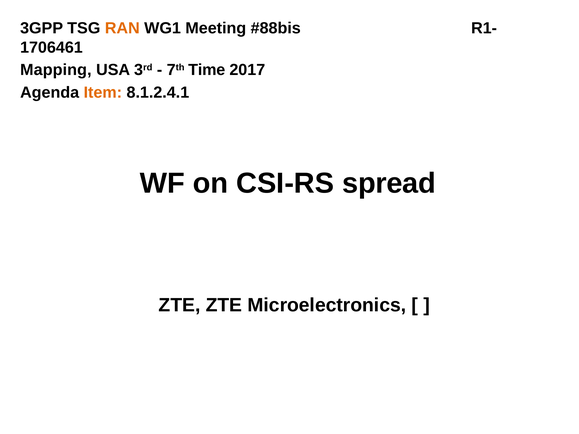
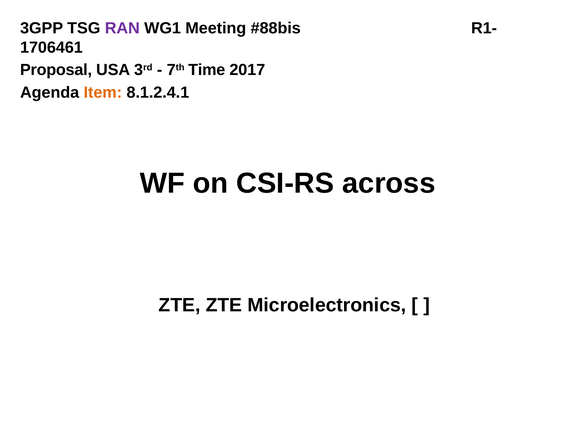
RAN colour: orange -> purple
Mapping: Mapping -> Proposal
spread: spread -> across
